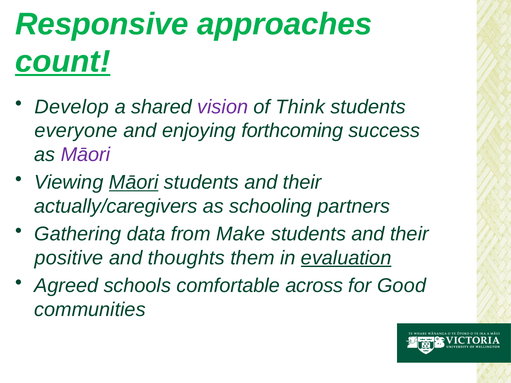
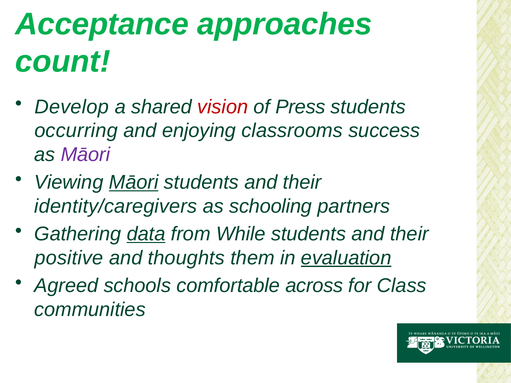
Responsive: Responsive -> Acceptance
count underline: present -> none
vision colour: purple -> red
Think: Think -> Press
everyone: everyone -> occurring
forthcoming: forthcoming -> classrooms
actually/caregivers: actually/caregivers -> identity/caregivers
data underline: none -> present
Make: Make -> While
Good: Good -> Class
